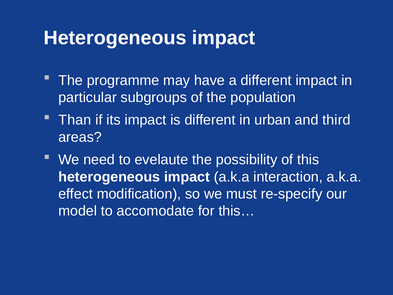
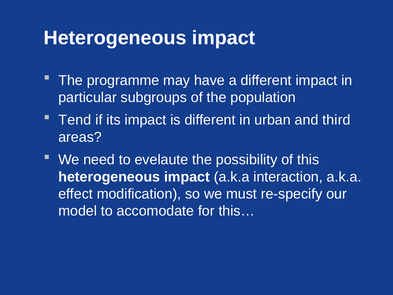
Than: Than -> Tend
